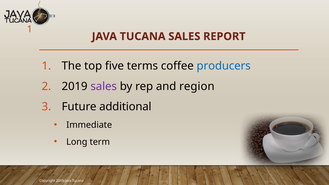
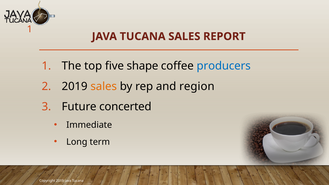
terms: terms -> shape
sales at (104, 86) colour: purple -> orange
additional: additional -> concerted
